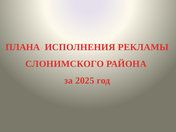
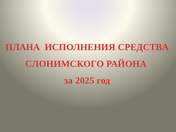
РЕКЛАМЫ: РЕКЛАМЫ -> СРЕДСТВА
